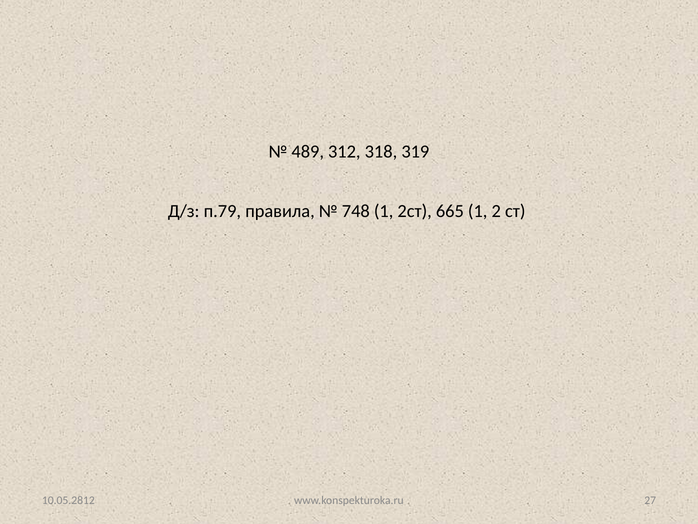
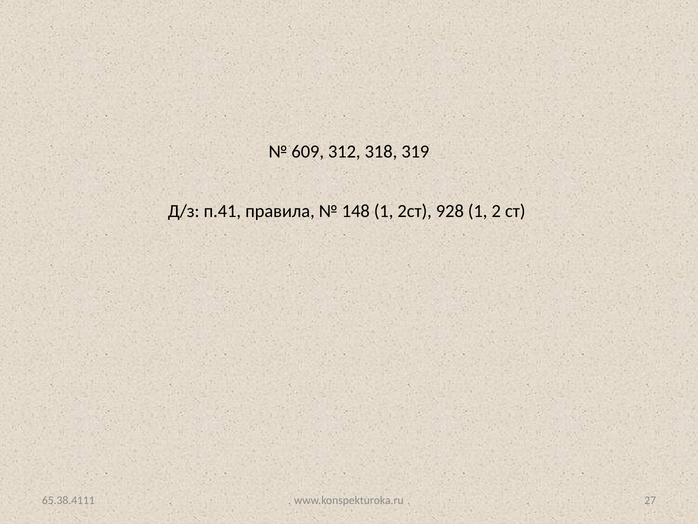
489: 489 -> 609
п.79: п.79 -> п.41
748: 748 -> 148
665: 665 -> 928
10.05.2812: 10.05.2812 -> 65.38.4111
